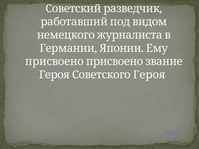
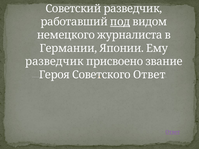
под underline: none -> present
присвоено at (54, 62): присвоено -> разведчик
Советского Героя: Героя -> Ответ
